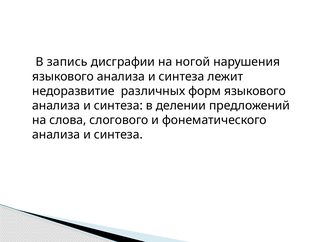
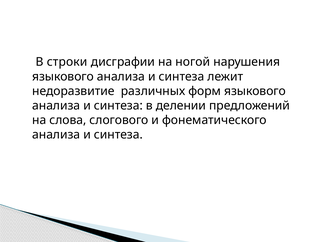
запись: запись -> строки
